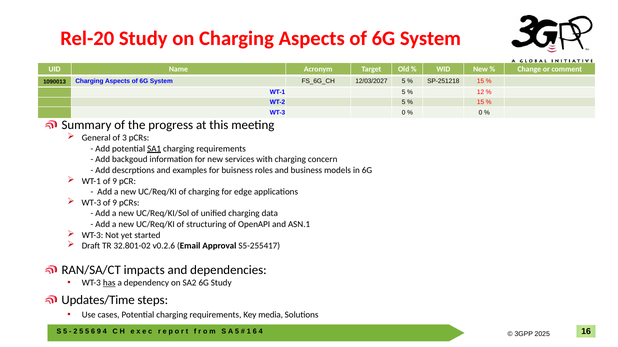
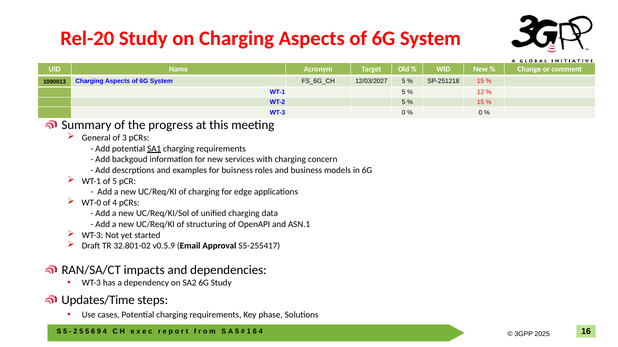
WT-1 of 9: 9 -> 5
WT-3 at (91, 203): WT-3 -> WT-0
9 at (115, 203): 9 -> 4
v0.2.6: v0.2.6 -> v0.5.9
has underline: present -> none
media: media -> phase
